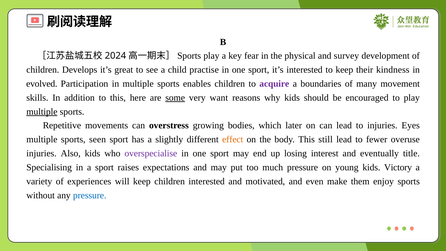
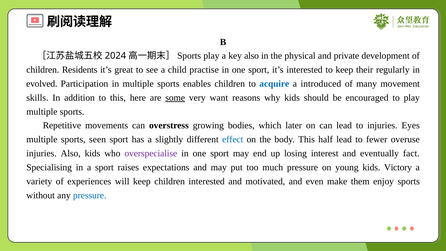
key fear: fear -> also
survey: survey -> private
Develops: Develops -> Residents
kindness: kindness -> regularly
acquire colour: purple -> blue
boundaries: boundaries -> introduced
multiple at (42, 112) underline: present -> none
effect colour: orange -> blue
still: still -> half
title: title -> fact
